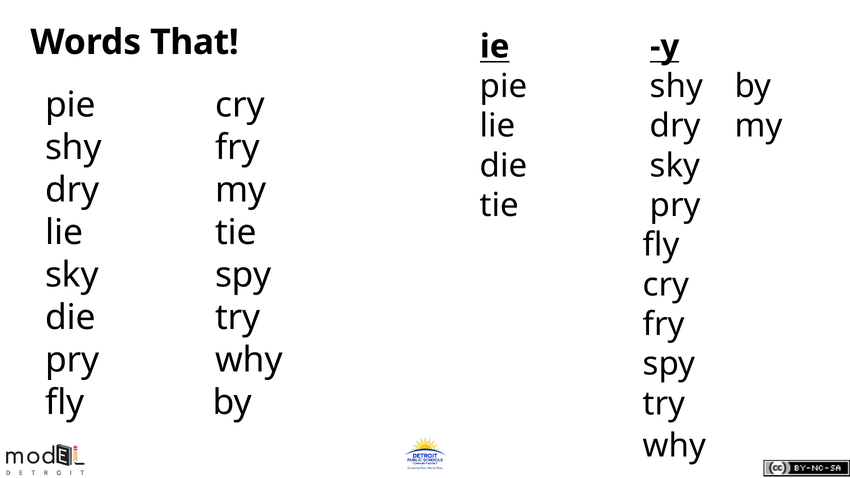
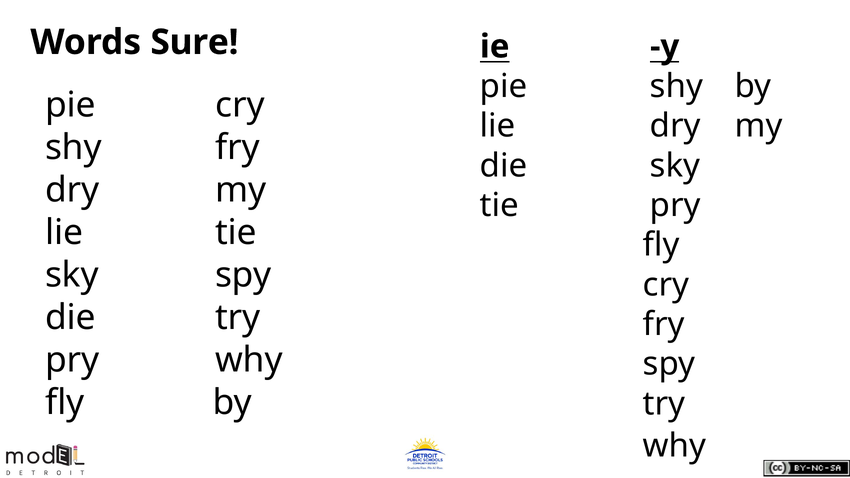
That: That -> Sure
